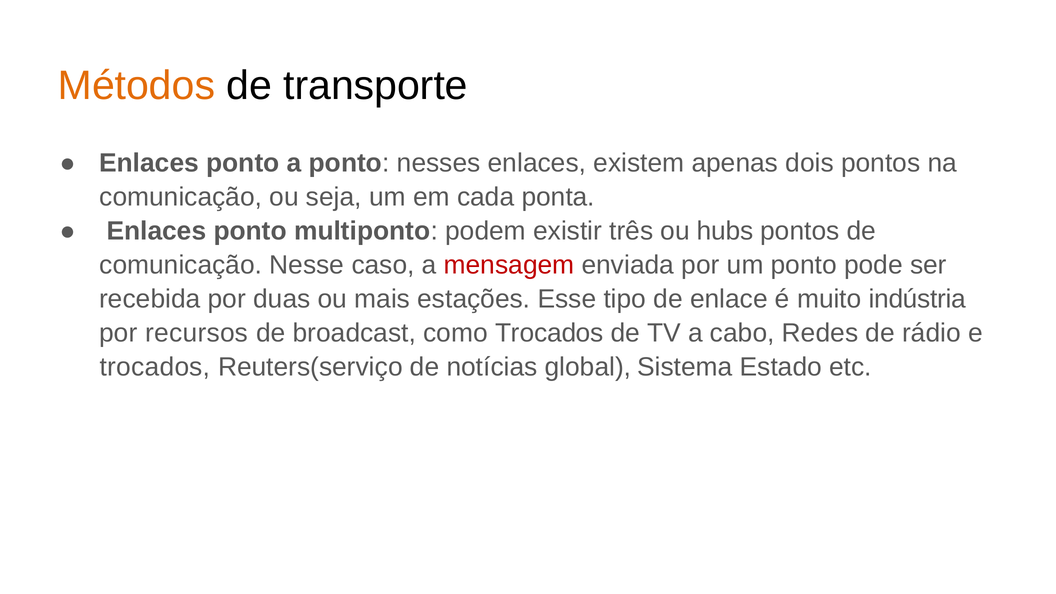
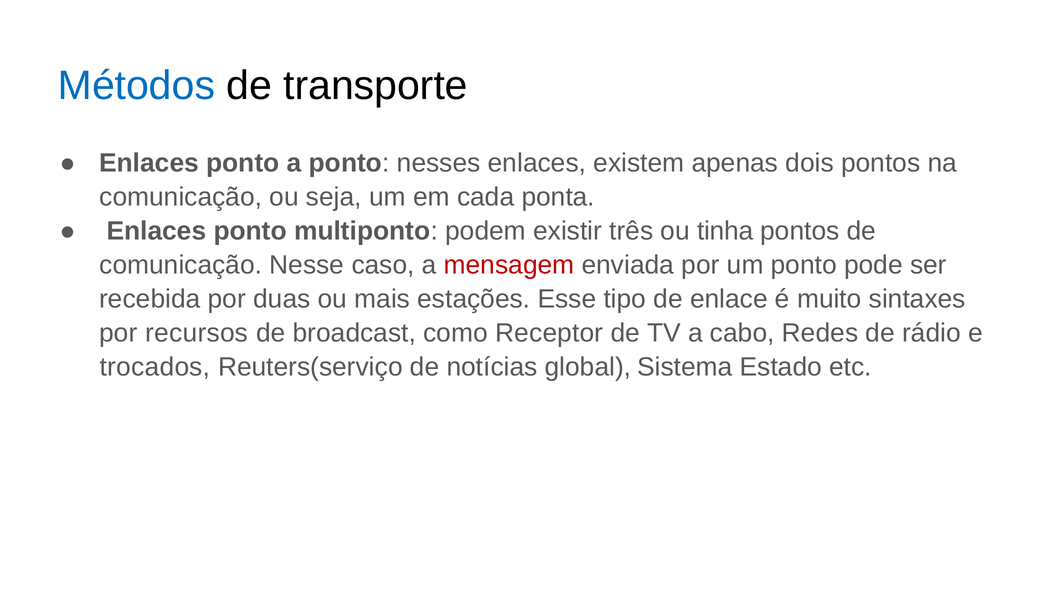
Métodos colour: orange -> blue
hubs: hubs -> tinha
indústria: indústria -> sintaxes
como Trocados: Trocados -> Receptor
